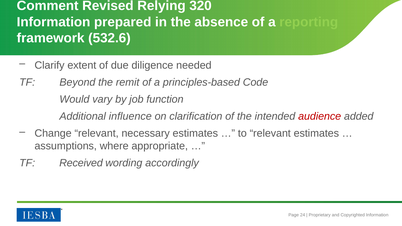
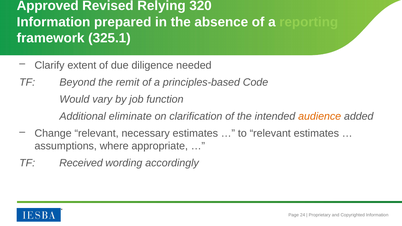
Comment: Comment -> Approved
532.6: 532.6 -> 325.1
influence: influence -> eliminate
audience colour: red -> orange
